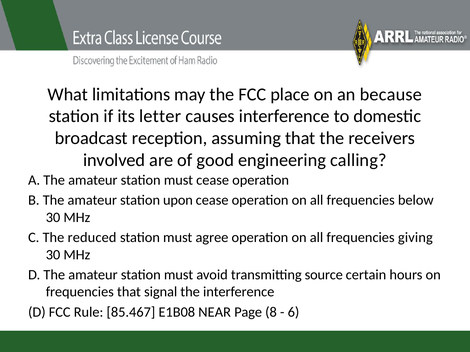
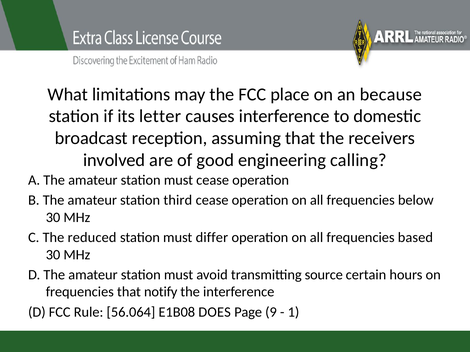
upon: upon -> third
agree: agree -> differ
giving: giving -> based
signal: signal -> notify
85.467: 85.467 -> 56.064
NEAR: NEAR -> DOES
8: 8 -> 9
6: 6 -> 1
